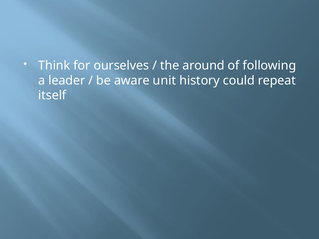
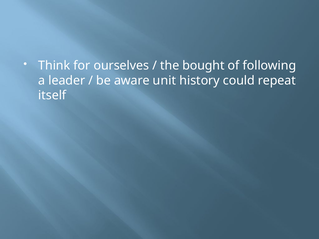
around: around -> bought
